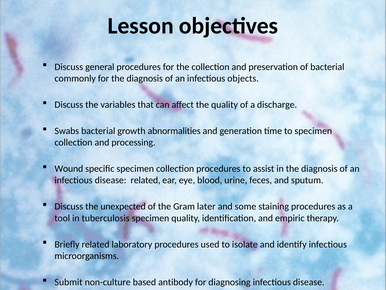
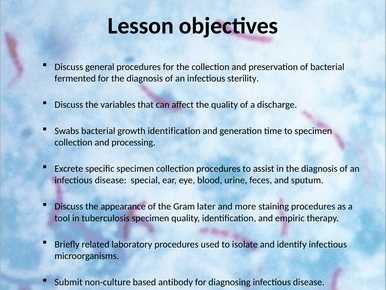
commonly: commonly -> fermented
objects: objects -> sterility
growth abnormalities: abnormalities -> identification
Wound: Wound -> Excrete
disease related: related -> special
unexpected: unexpected -> appearance
some: some -> more
